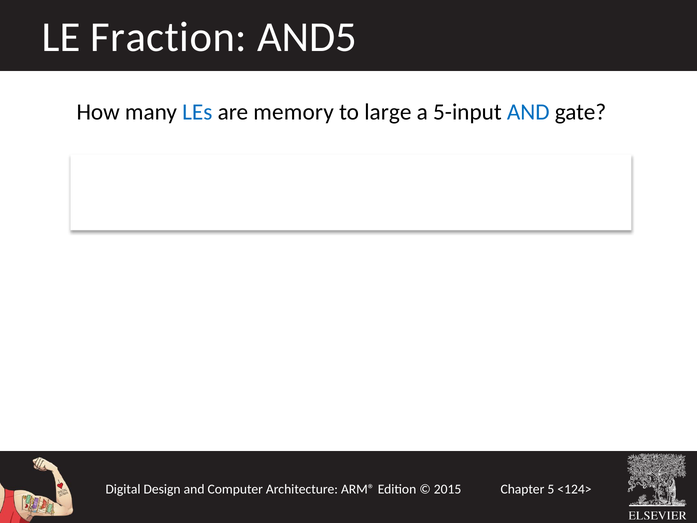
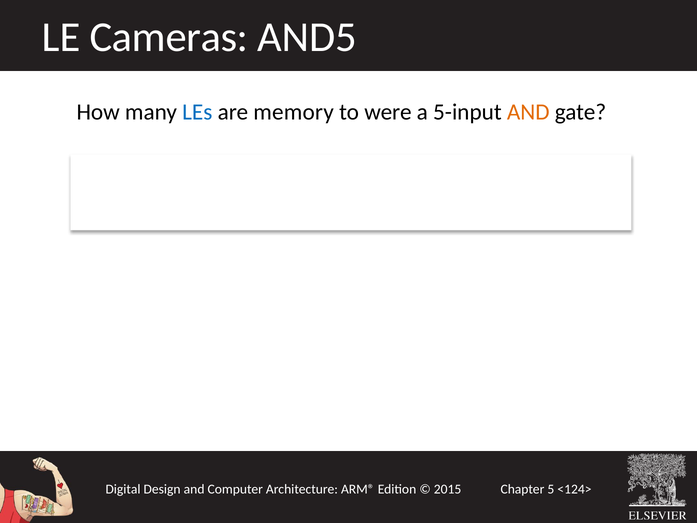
Fraction: Fraction -> Cameras
large: large -> were
AND at (528, 112) colour: blue -> orange
